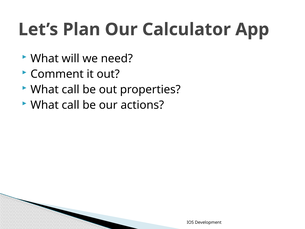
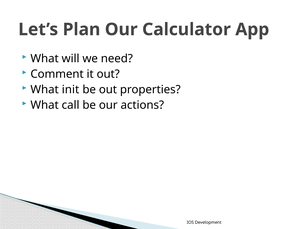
call at (71, 89): call -> init
